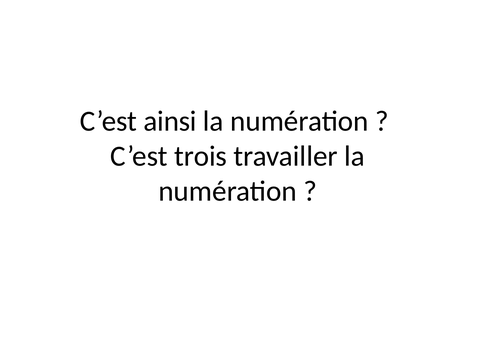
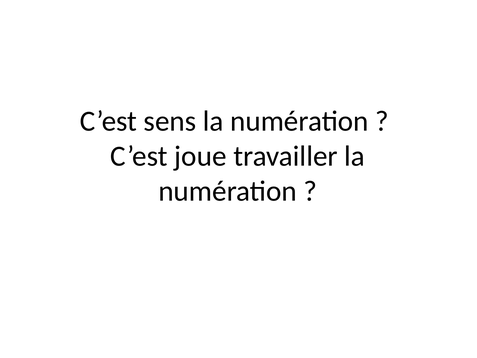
ainsi: ainsi -> sens
trois: trois -> joue
